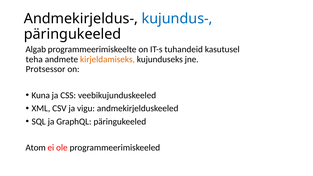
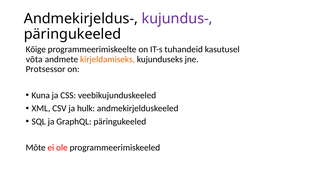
kujundus- colour: blue -> purple
Algab: Algab -> Kõige
teha: teha -> võta
vigu: vigu -> hulk
Atom: Atom -> Mõte
